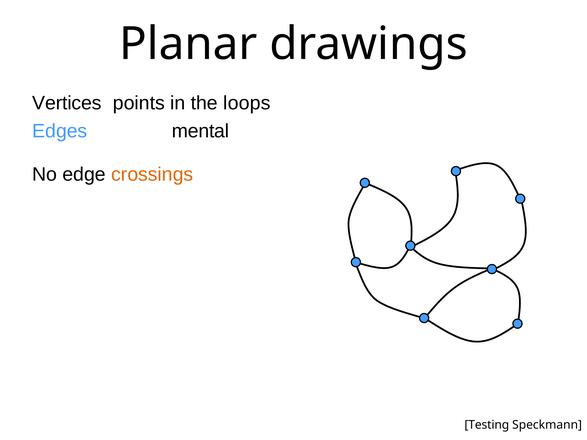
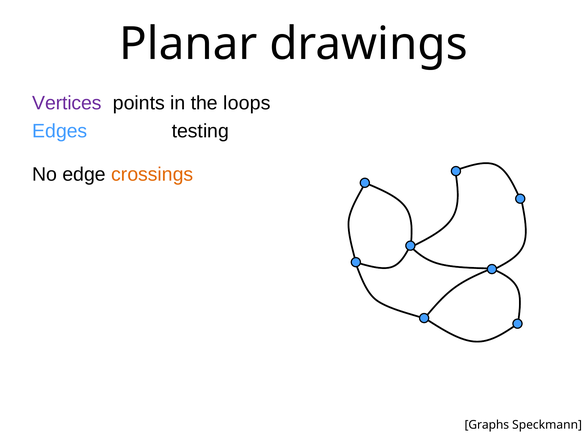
Vertices colour: black -> purple
mental: mental -> testing
Testing: Testing -> Graphs
